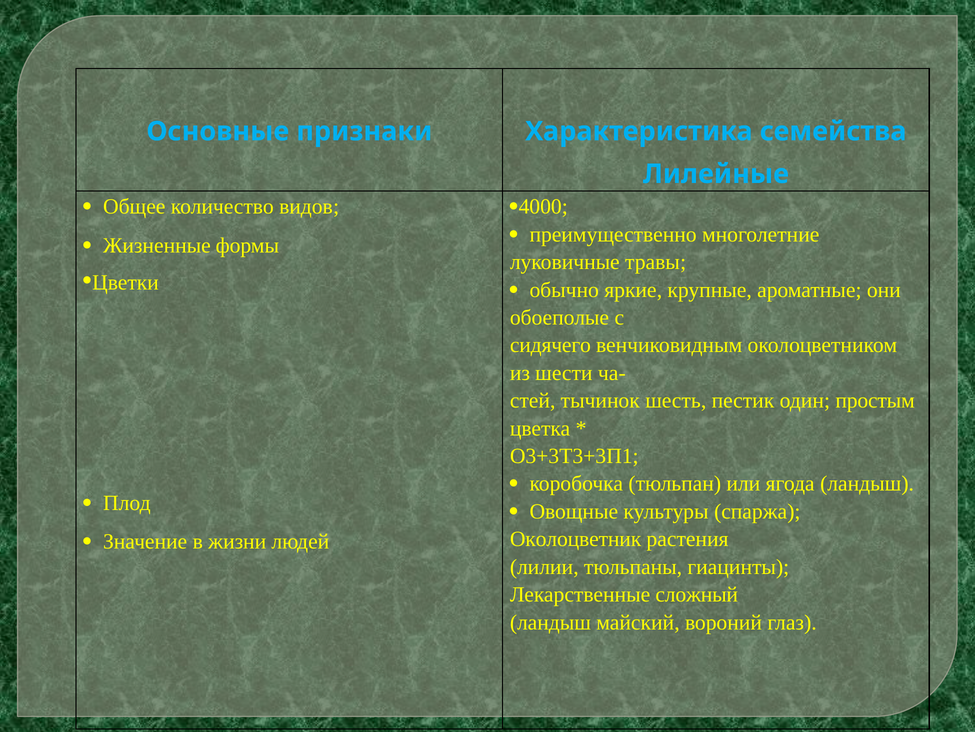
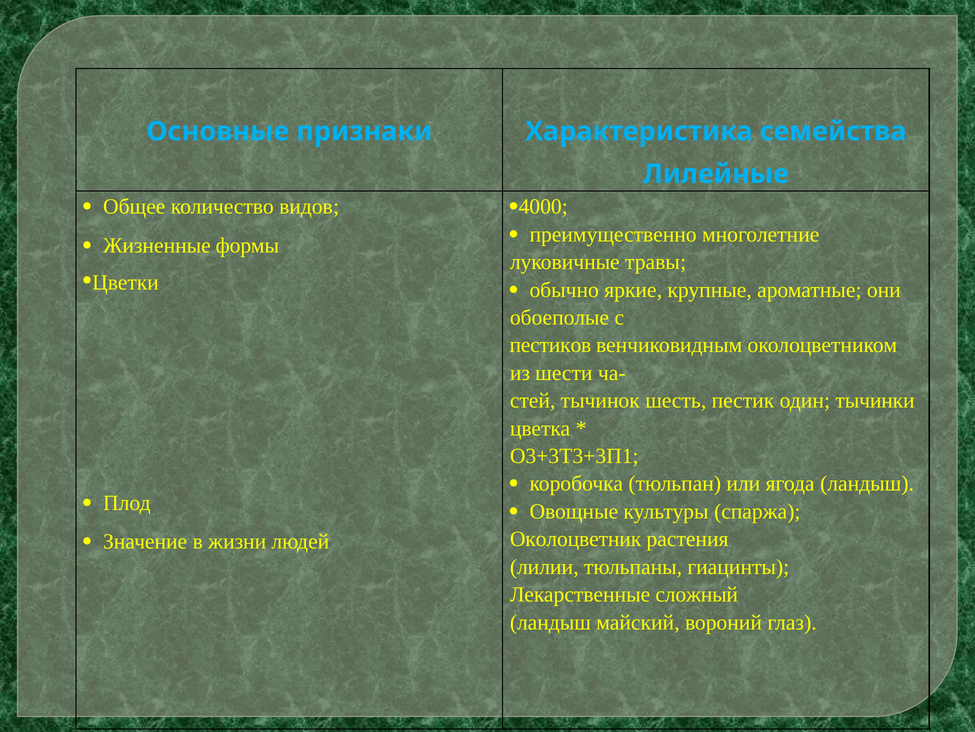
сидячего: сидячего -> пестиков
простым: простым -> тычинки
